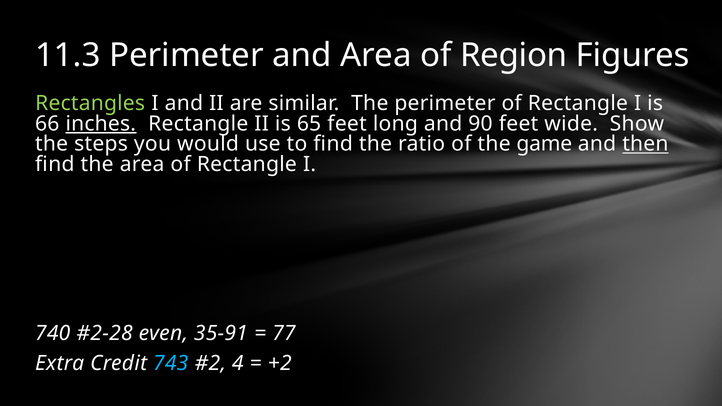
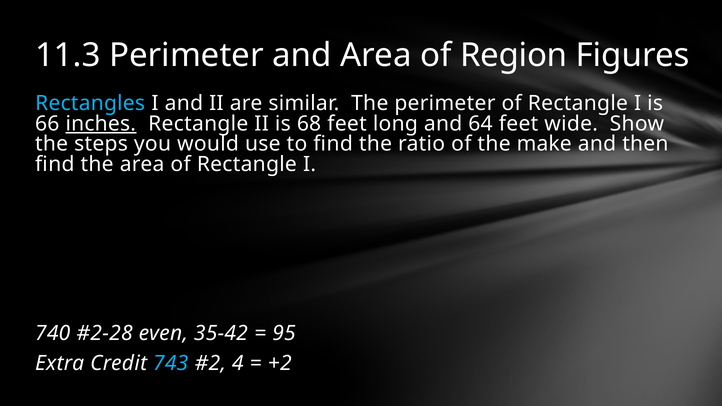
Rectangles colour: light green -> light blue
65: 65 -> 68
90: 90 -> 64
game: game -> make
then underline: present -> none
35-91: 35-91 -> 35-42
77: 77 -> 95
